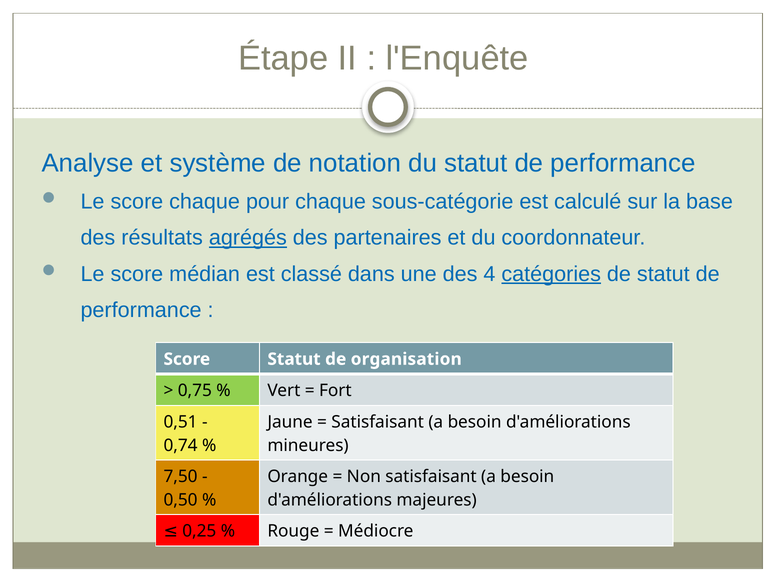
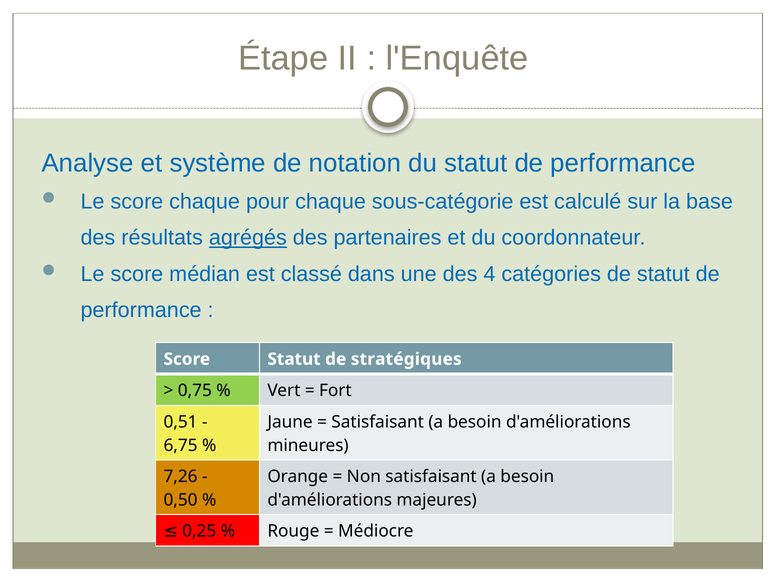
catégories underline: present -> none
organisation: organisation -> stratégiques
0,74: 0,74 -> 6,75
7,50: 7,50 -> 7,26
